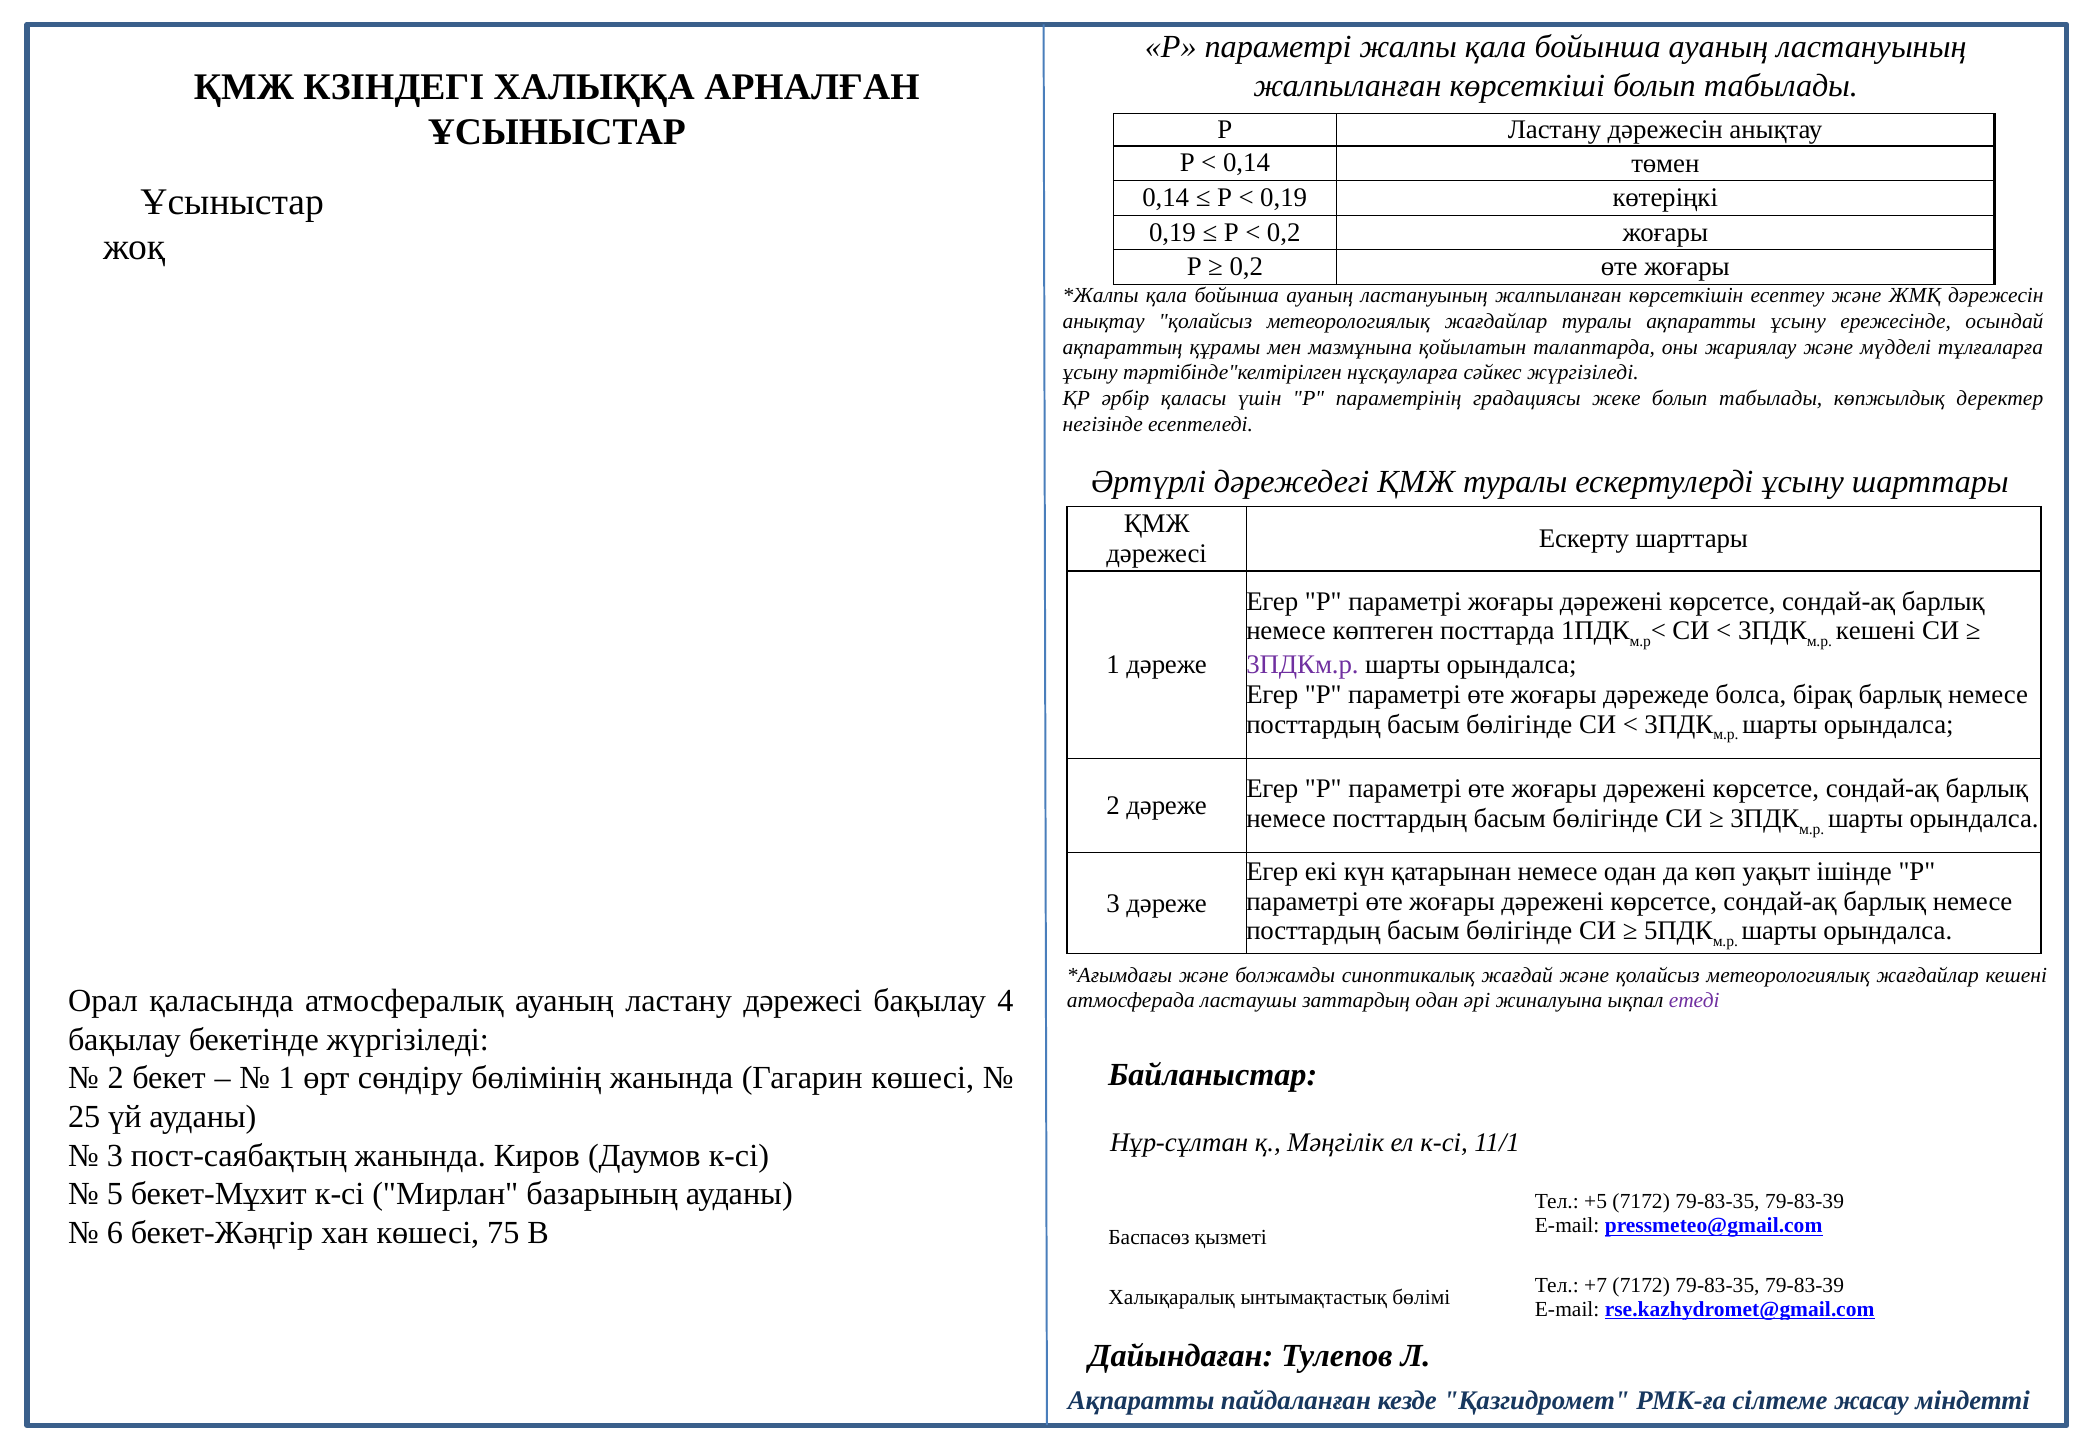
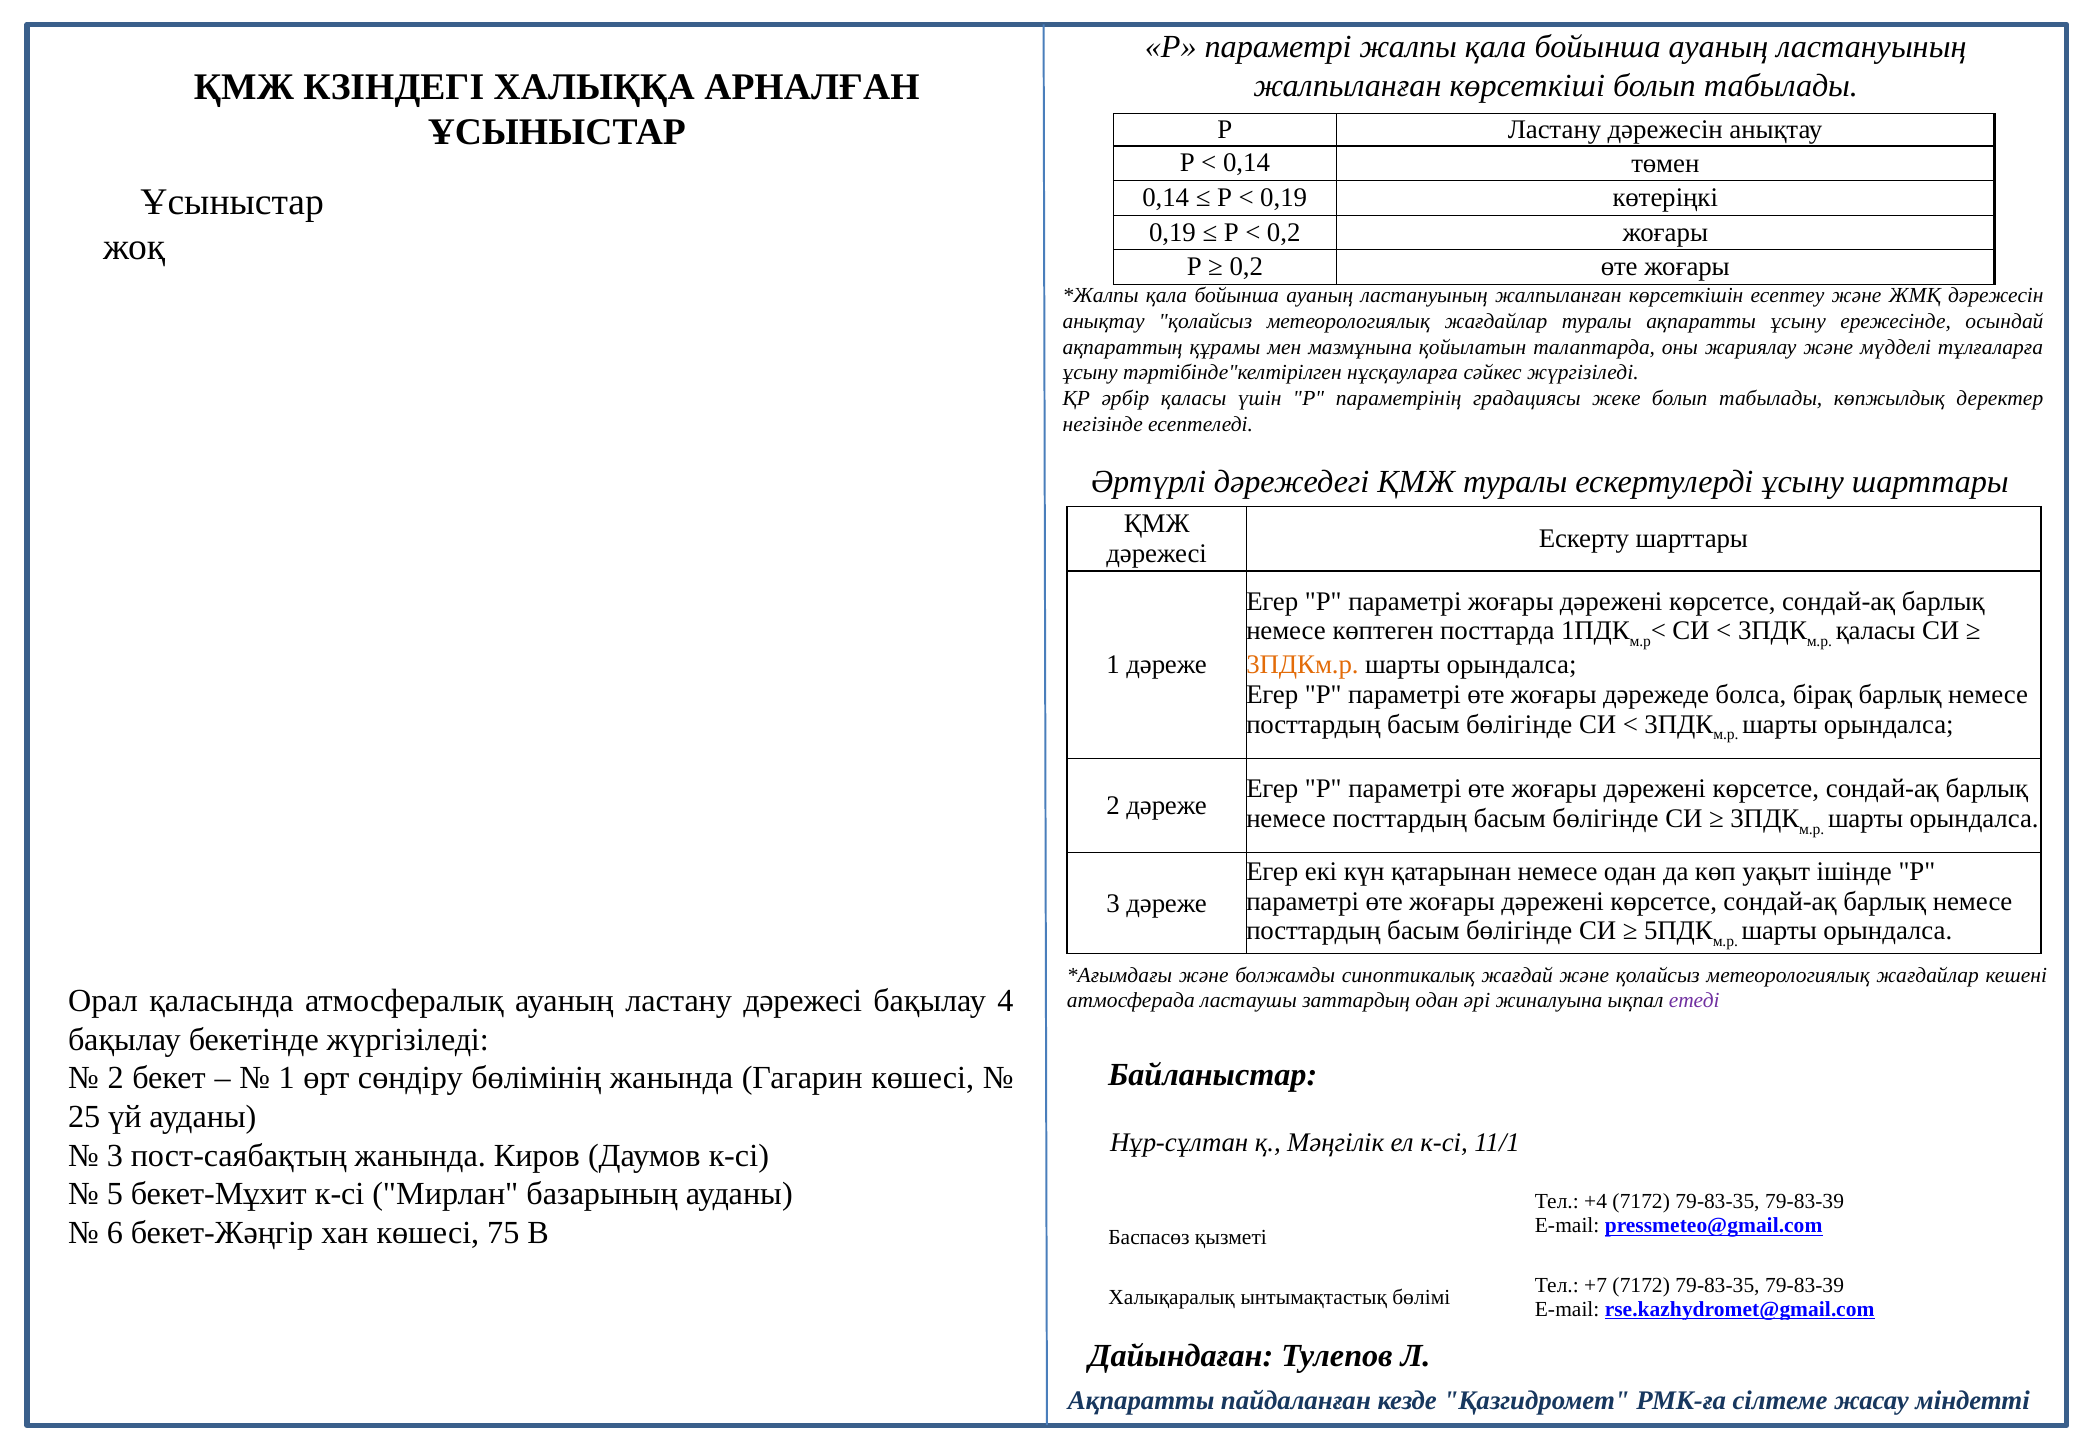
кешені at (1876, 631): кешені -> қаласы
3ПДКм.р colour: purple -> orange
+5: +5 -> +4
